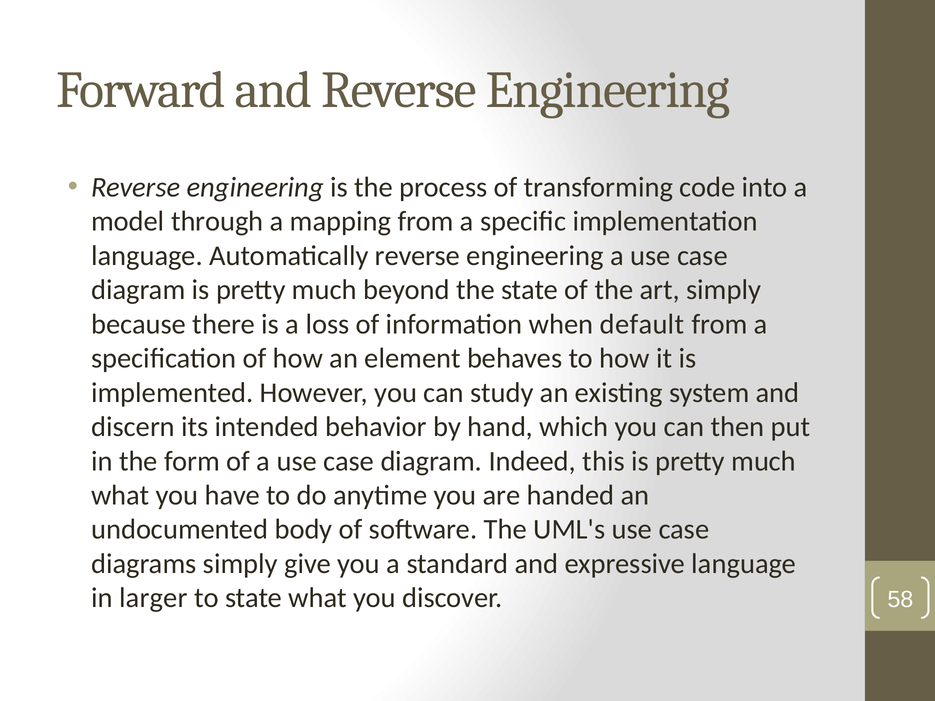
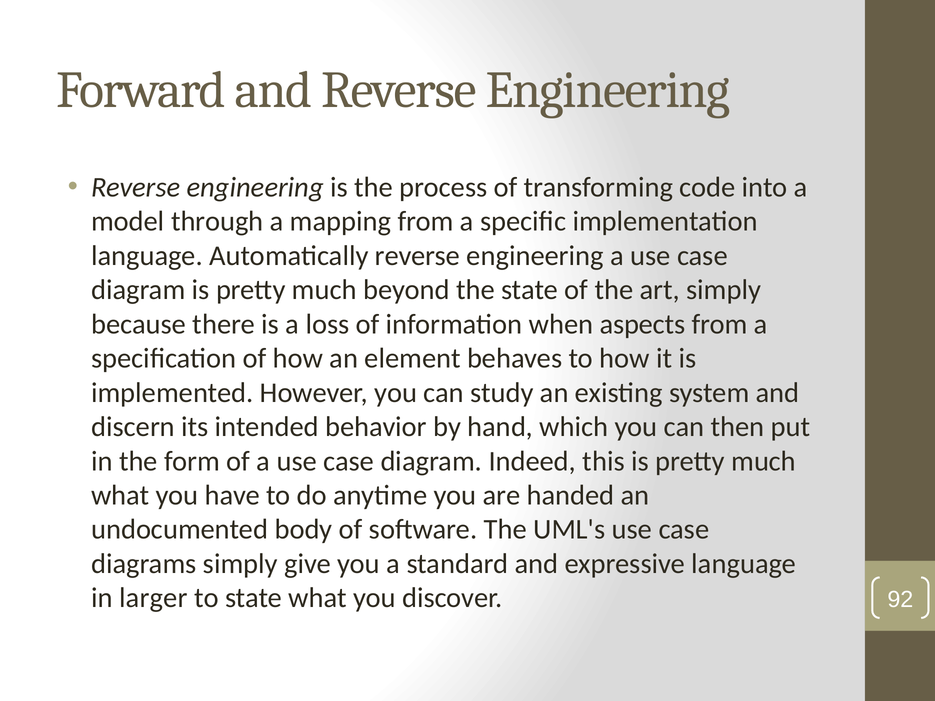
default: default -> aspects
58: 58 -> 92
